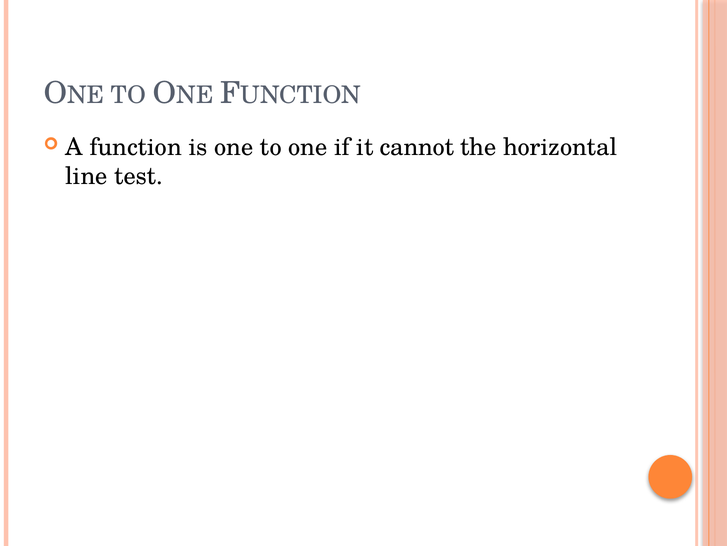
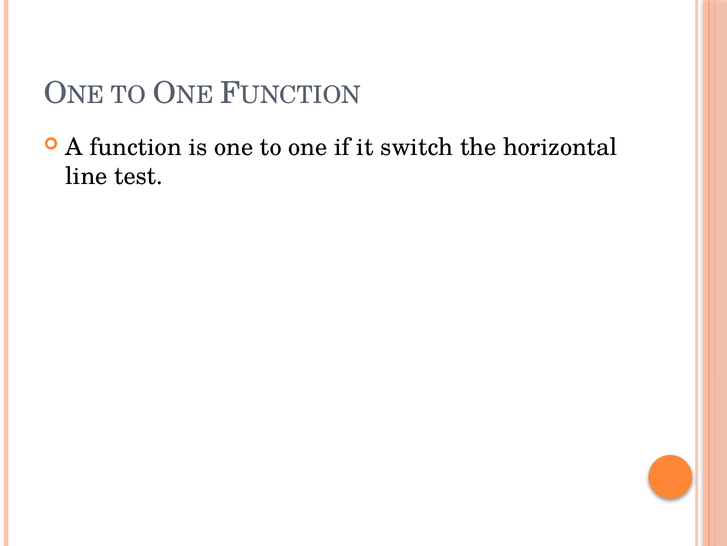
cannot: cannot -> switch
